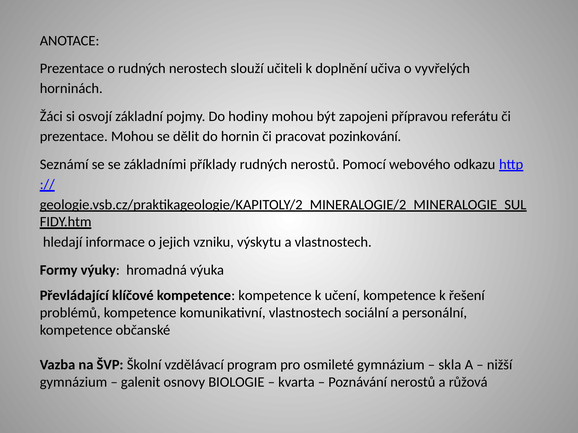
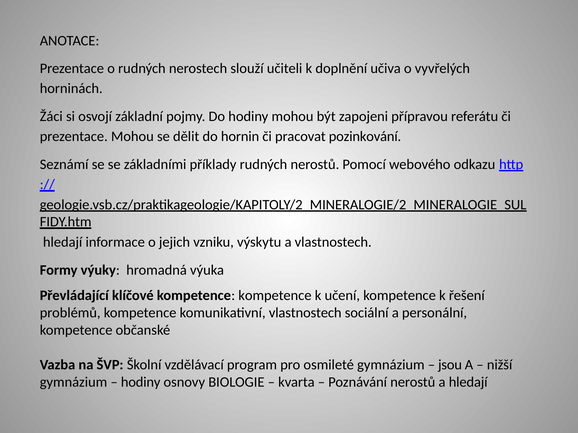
skla: skla -> jsou
galenit at (141, 382): galenit -> hodiny
a růžová: růžová -> hledají
